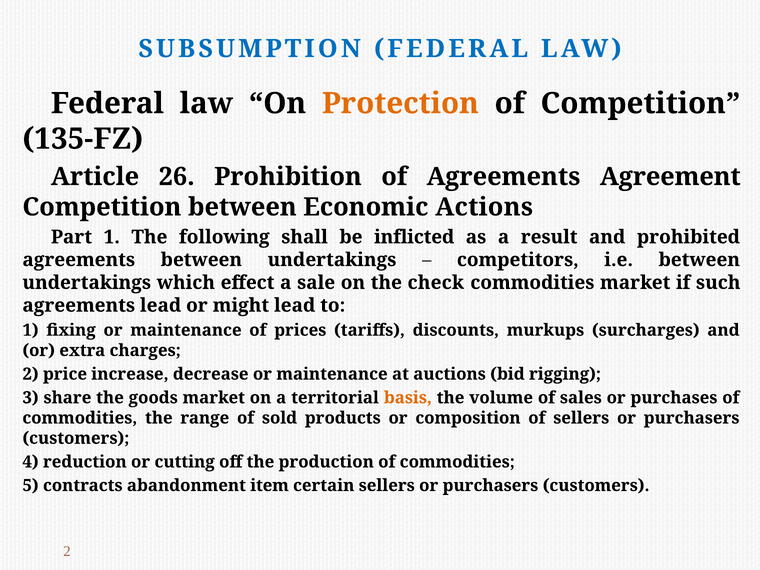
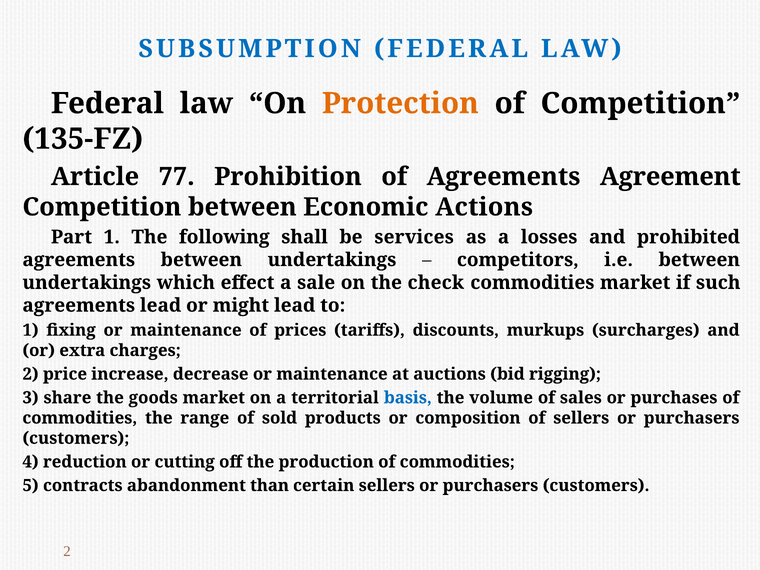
26: 26 -> 77
inflicted: inflicted -> services
result: result -> losses
basis colour: orange -> blue
item: item -> than
